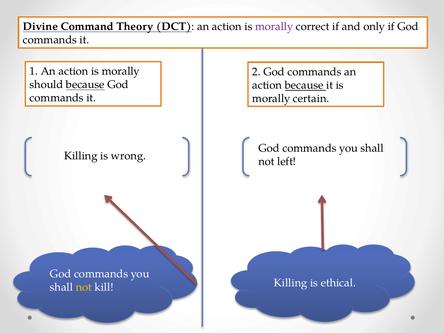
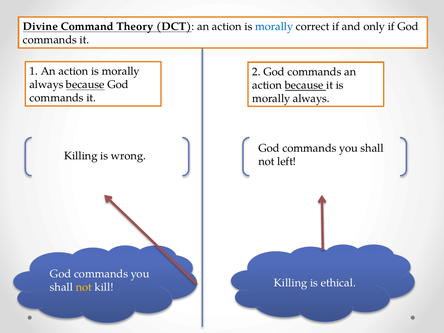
morally at (274, 27) colour: purple -> blue
should at (46, 85): should -> always
certain at (311, 98): certain -> always
